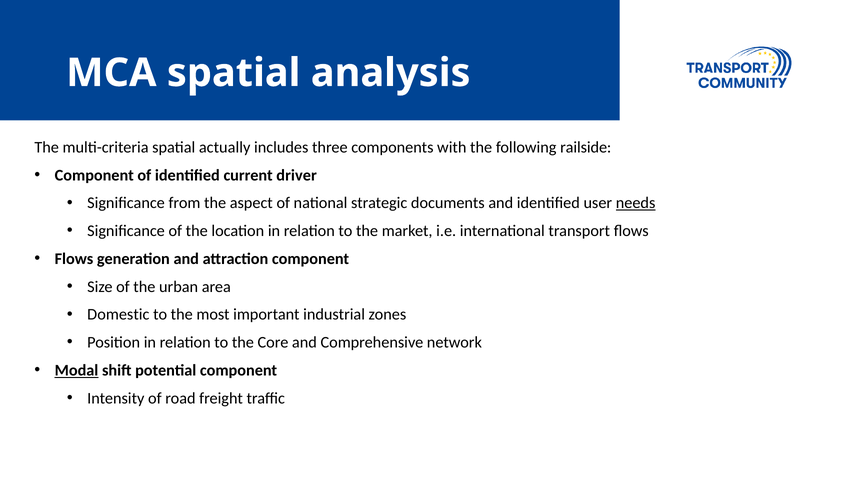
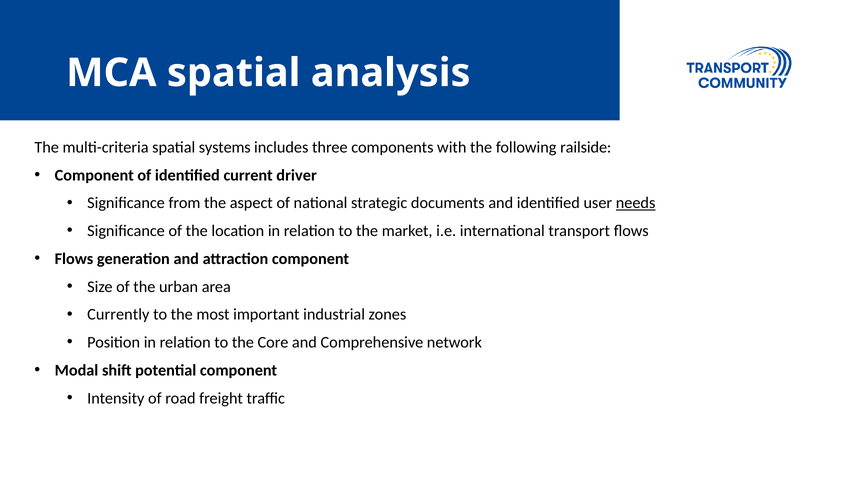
actually: actually -> systems
Domestic: Domestic -> Currently
Modal underline: present -> none
